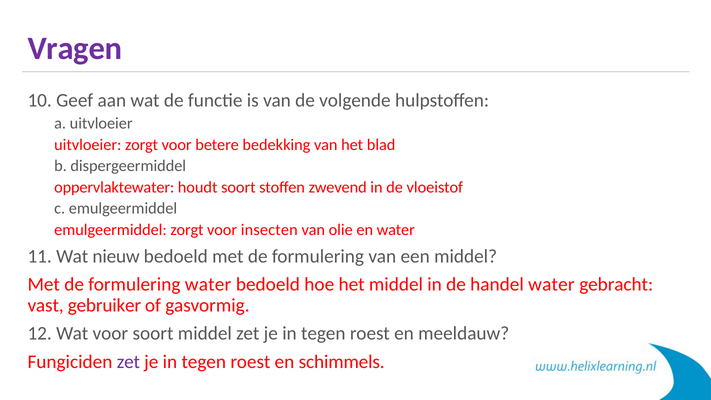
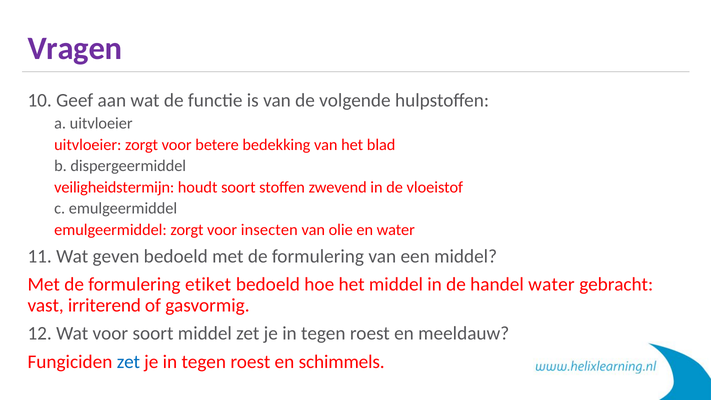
oppervlaktewater: oppervlaktewater -> veiligheidstermijn
nieuw: nieuw -> geven
formulering water: water -> etiket
gebruiker: gebruiker -> irriterend
zet at (128, 362) colour: purple -> blue
